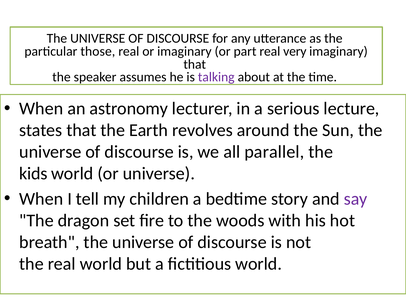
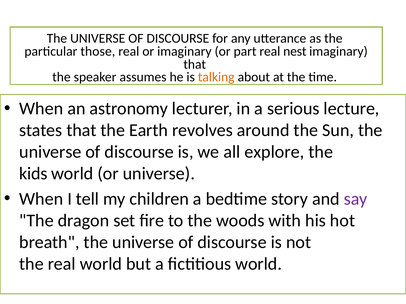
very: very -> nest
talking colour: purple -> orange
parallel: parallel -> explore
